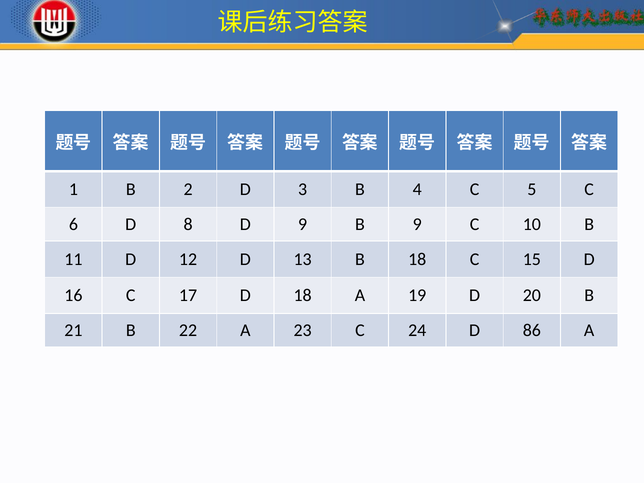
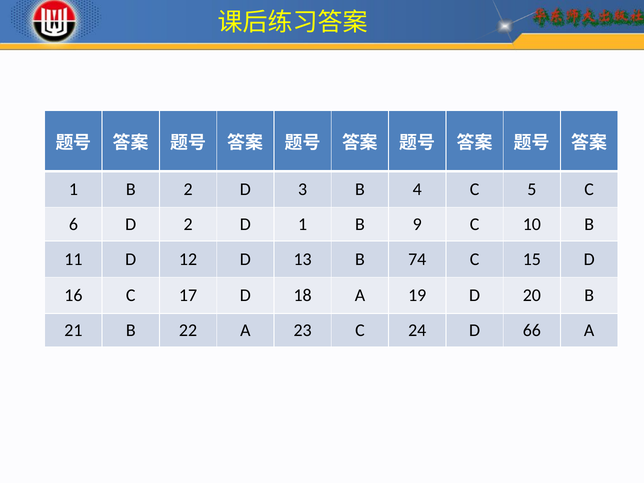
D 8: 8 -> 2
D 9: 9 -> 1
B 18: 18 -> 74
86: 86 -> 66
